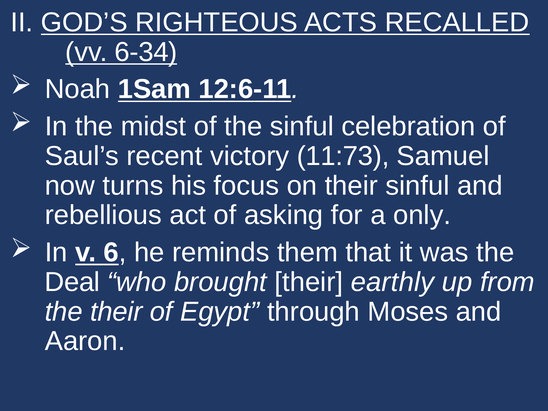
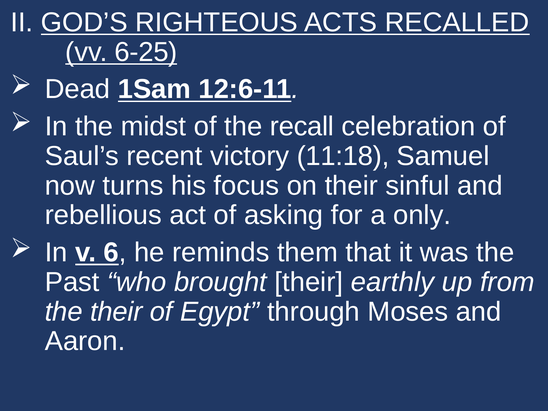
6-34: 6-34 -> 6-25
Noah: Noah -> Dead
the sinful: sinful -> recall
11:73: 11:73 -> 11:18
Deal: Deal -> Past
